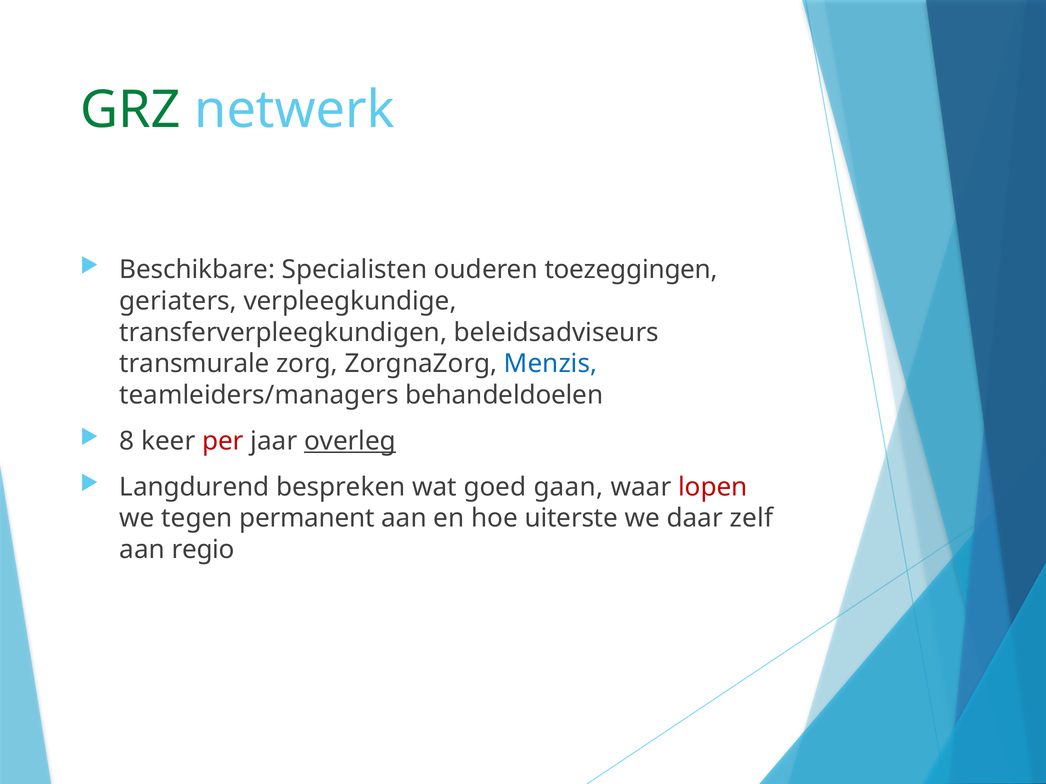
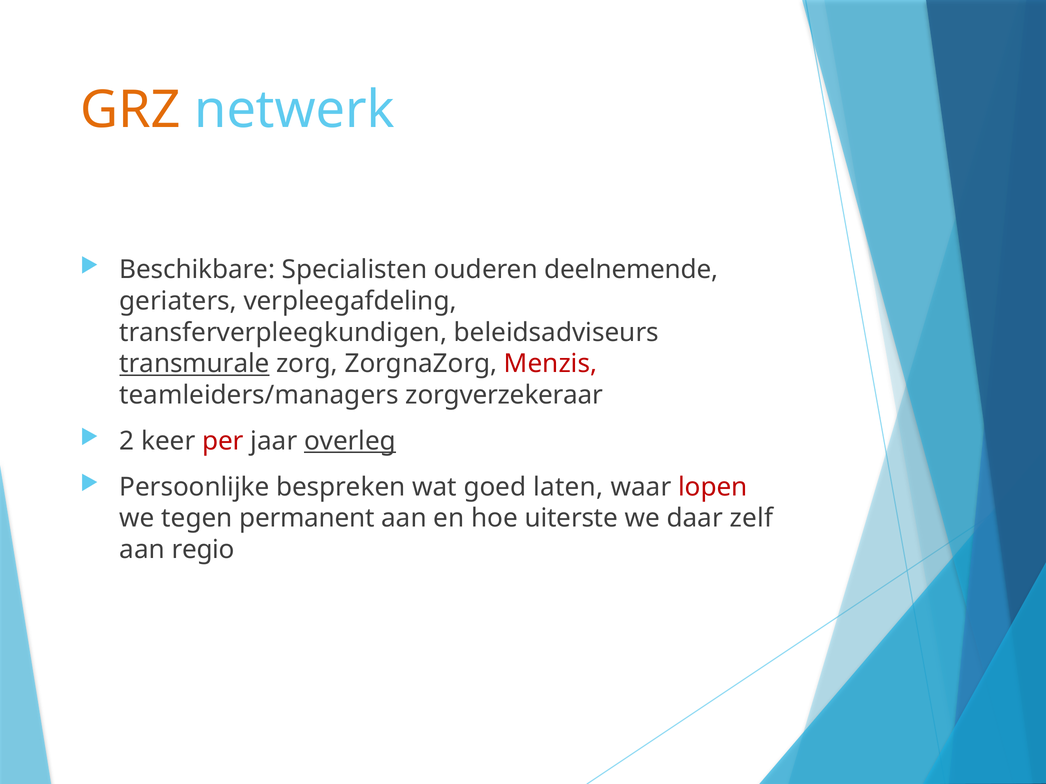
GRZ colour: green -> orange
toezeggingen: toezeggingen -> deelnemende
verpleegkundige: verpleegkundige -> verpleegafdeling
transmurale underline: none -> present
Menzis colour: blue -> red
behandeldoelen: behandeldoelen -> zorgverzekeraar
8: 8 -> 2
Langdurend: Langdurend -> Persoonlijke
gaan: gaan -> laten
